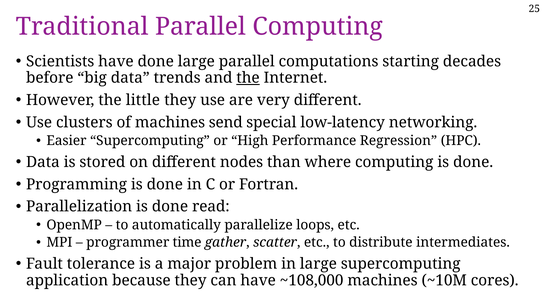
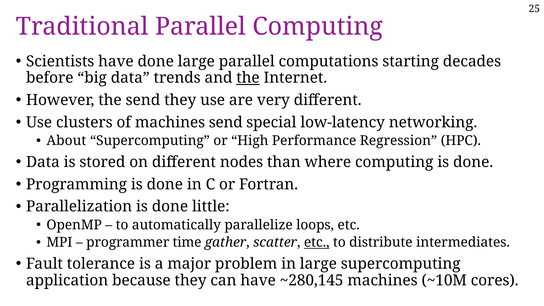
the little: little -> send
Easier: Easier -> About
read: read -> little
etc at (317, 242) underline: none -> present
~108,000: ~108,000 -> ~280,145
